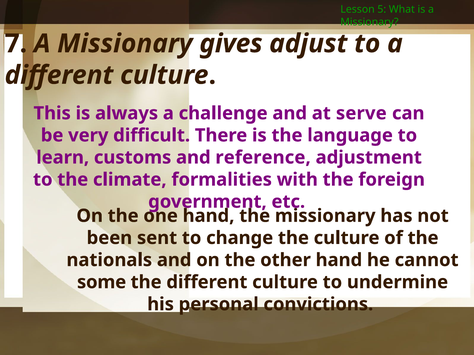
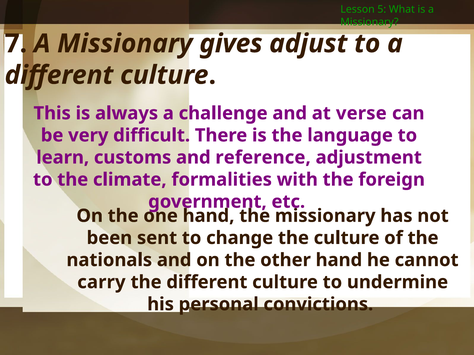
serve: serve -> verse
some: some -> carry
